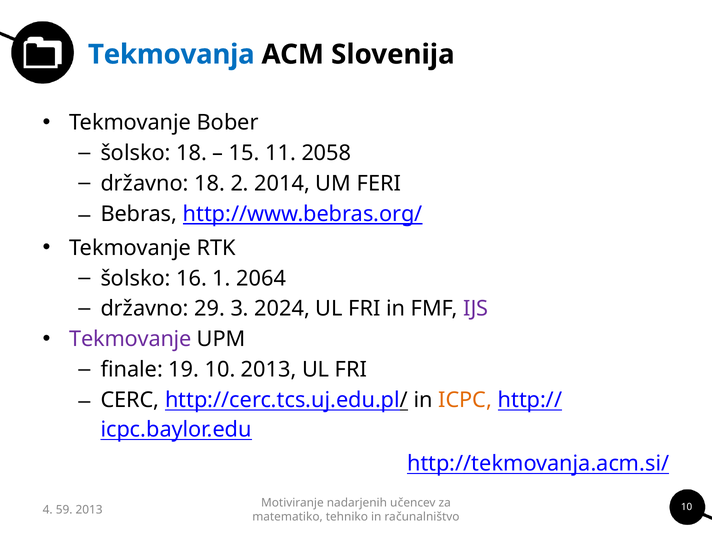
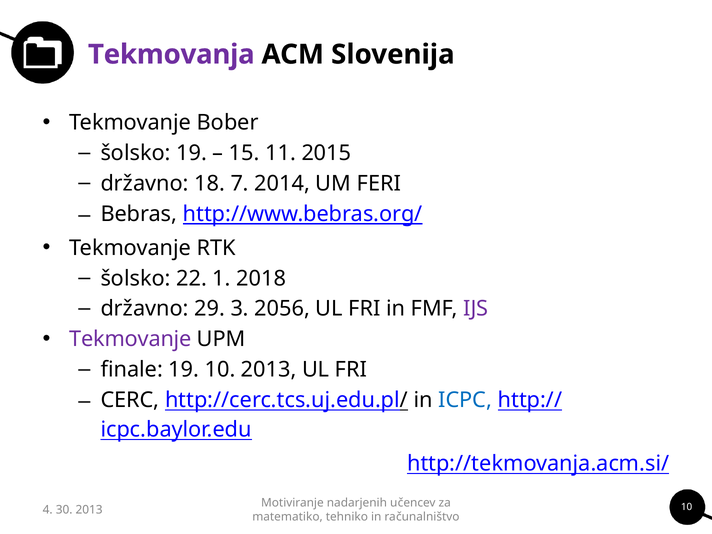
Tekmovanja colour: blue -> purple
šolsko 18: 18 -> 19
2058: 2058 -> 2015
2: 2 -> 7
16: 16 -> 22
2064: 2064 -> 2018
2024: 2024 -> 2056
ICPC colour: orange -> blue
59: 59 -> 30
